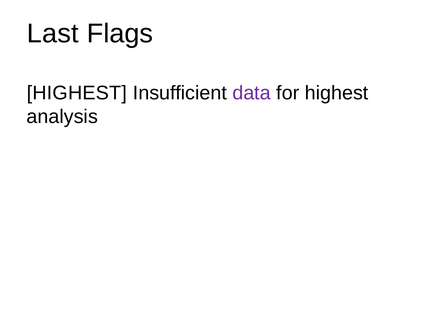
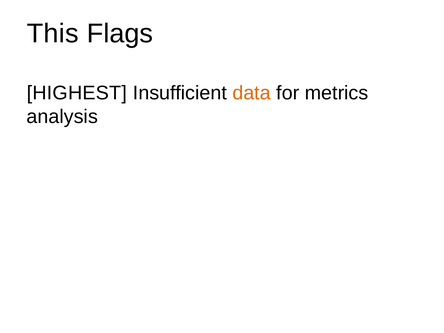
Last: Last -> This
data colour: purple -> orange
for highest: highest -> metrics
